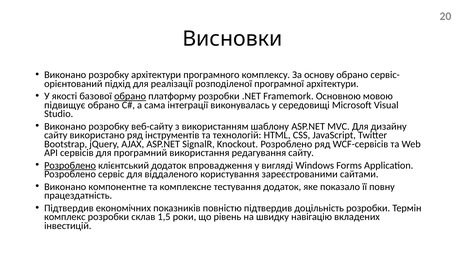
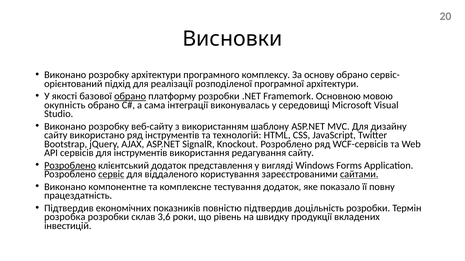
підвищує: підвищує -> окупність
для програмний: програмний -> інструментів
впровадження: впровадження -> представлення
сервіс underline: none -> present
сайтами underline: none -> present
комплекс: комплекс -> розробка
1,5: 1,5 -> 3,6
навігацію: навігацію -> продукції
